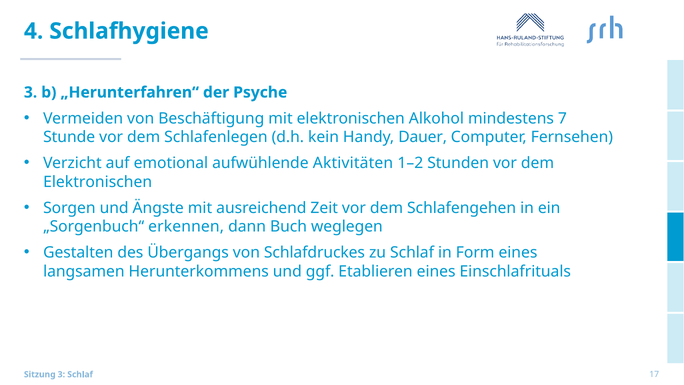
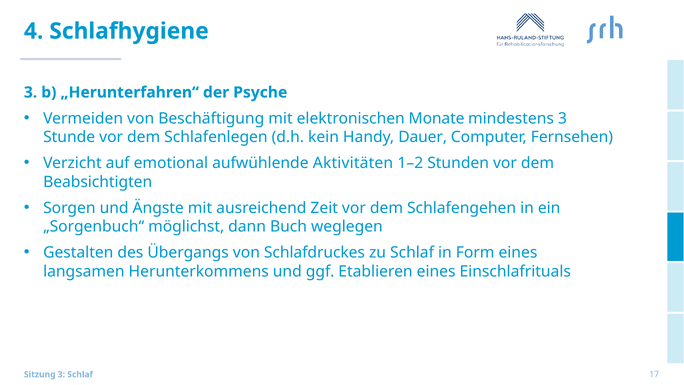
Alkohol: Alkohol -> Monate
mindestens 7: 7 -> 3
Elektronischen at (98, 182): Elektronischen -> Beabsichtigten
erkennen: erkennen -> möglichst
